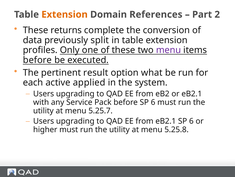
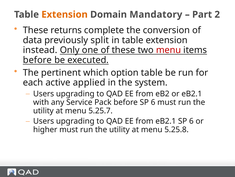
References: References -> Mandatory
profiles: profiles -> instead
menu at (169, 50) colour: purple -> red
result: result -> which
option what: what -> table
